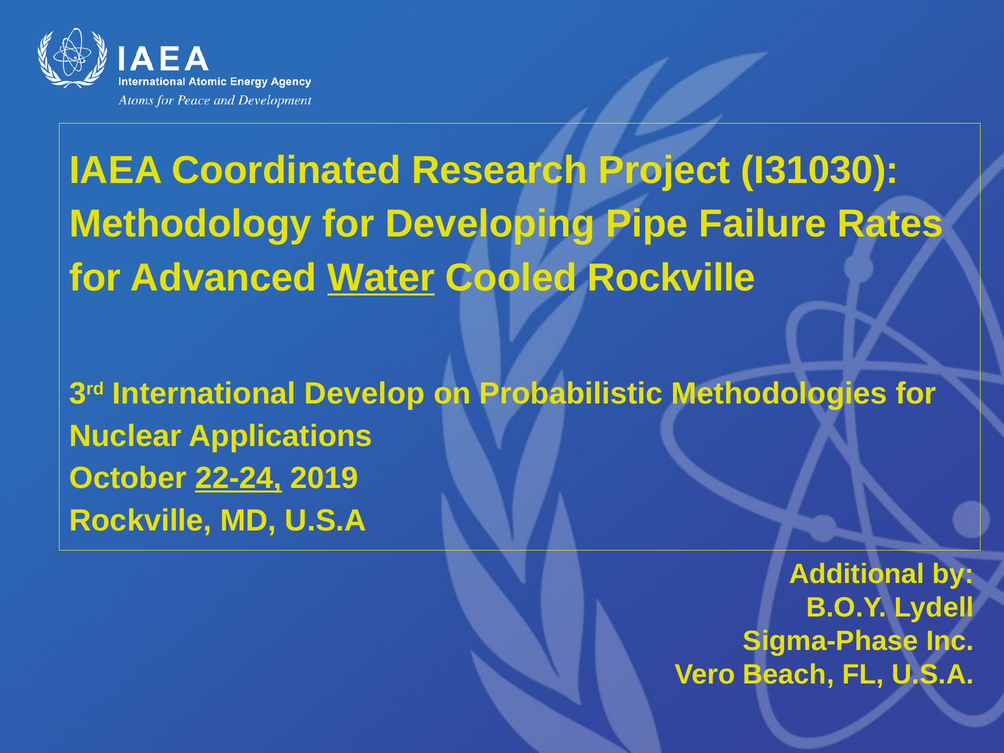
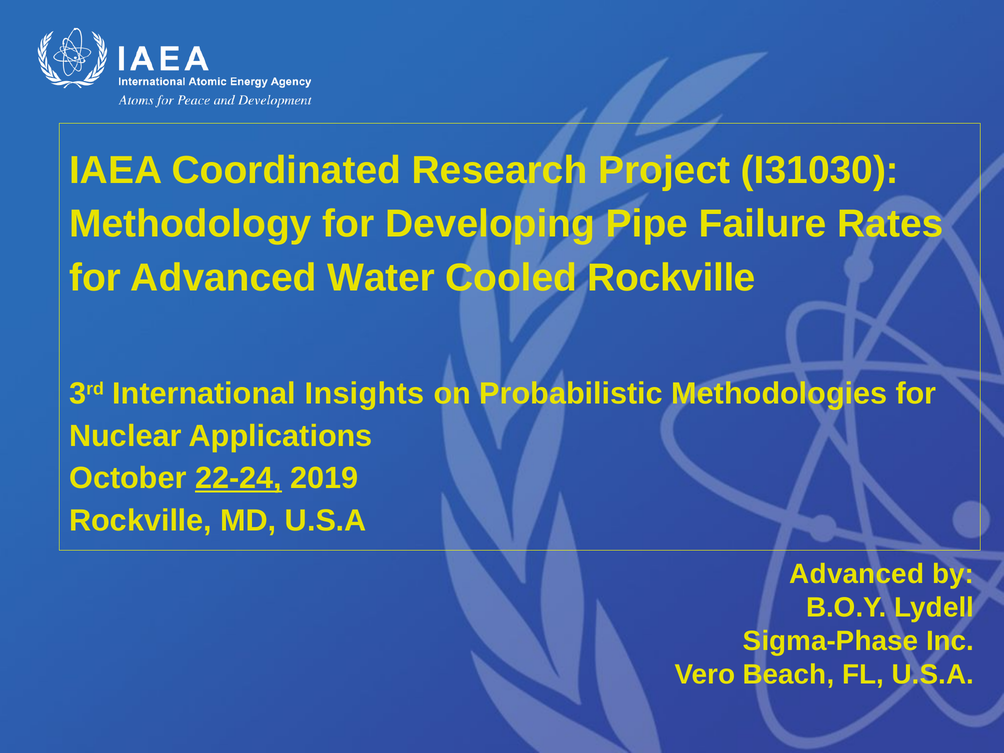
Water underline: present -> none
Develop: Develop -> Insights
Additional at (857, 574): Additional -> Advanced
